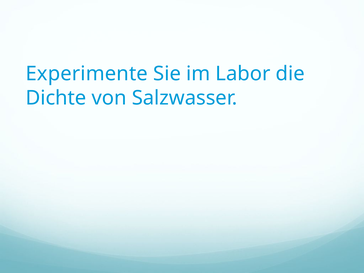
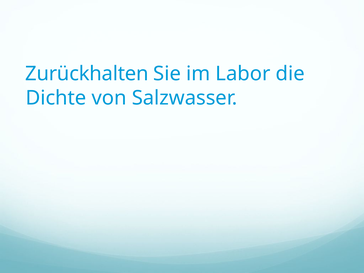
Experimente: Experimente -> Zurückhalten
